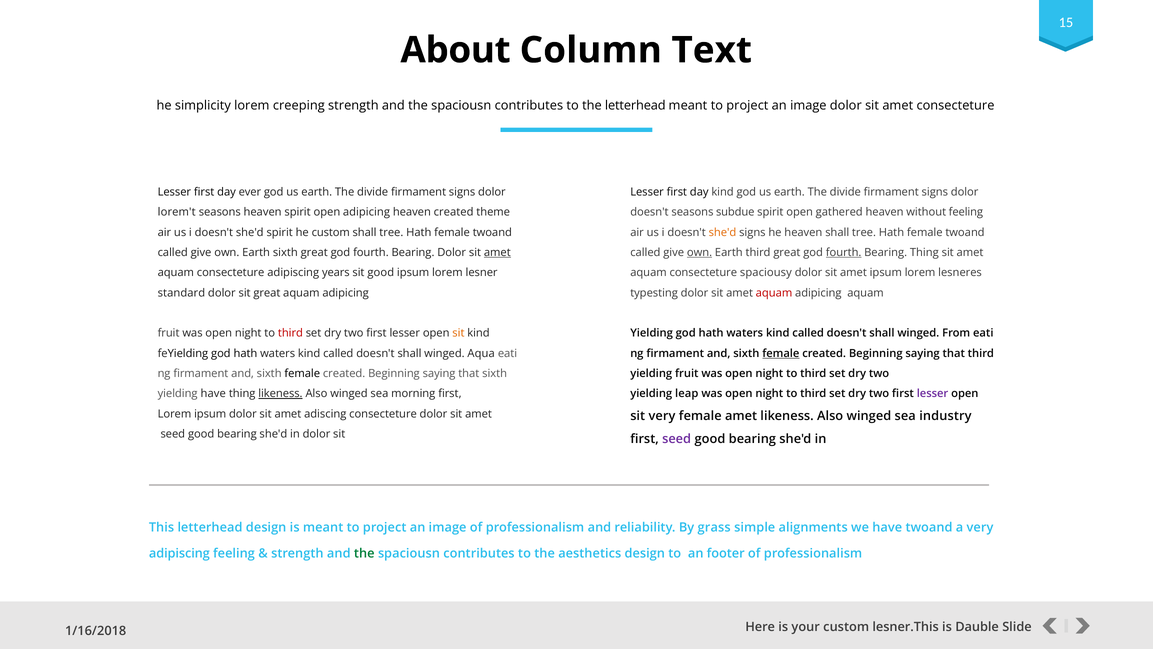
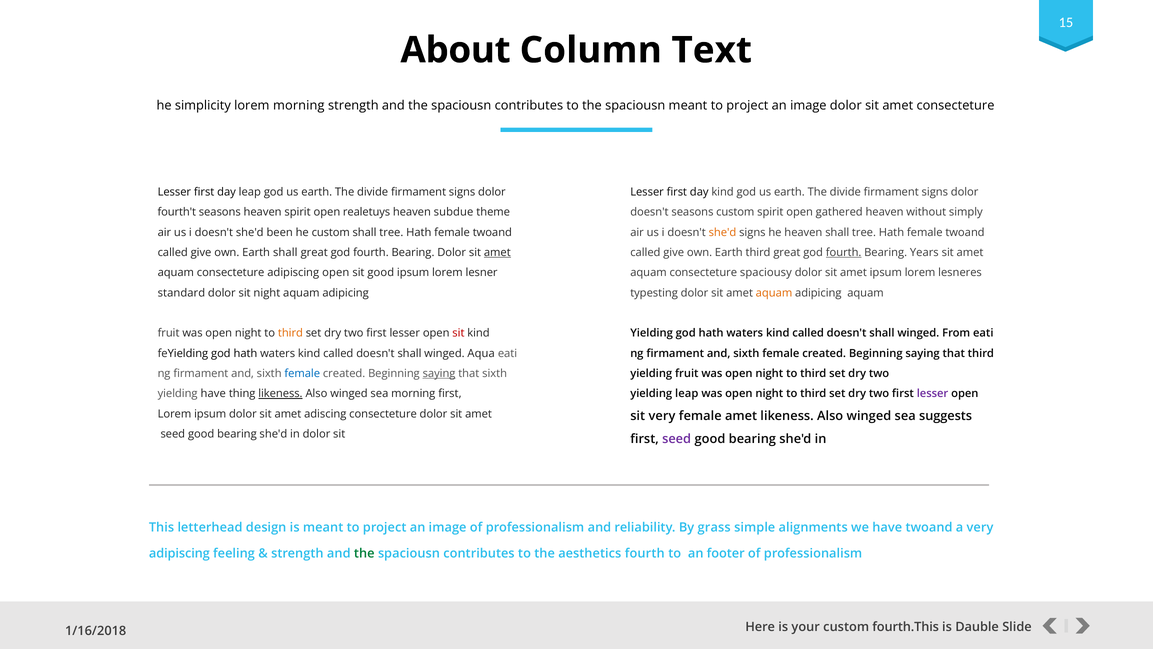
lorem creeping: creeping -> morning
to the letterhead: letterhead -> spaciousn
day ever: ever -> leap
lorem't: lorem't -> fourth't
open adipicing: adipicing -> realetuys
heaven created: created -> subdue
seasons subdue: subdue -> custom
without feeling: feeling -> simply
she'd spirit: spirit -> been
Earth sixth: sixth -> shall
own at (700, 252) underline: present -> none
Bearing Thing: Thing -> Years
adipiscing years: years -> open
sit great: great -> night
aquam at (774, 293) colour: red -> orange
third at (290, 333) colour: red -> orange
sit at (458, 333) colour: orange -> red
female at (781, 353) underline: present -> none
female at (302, 373) colour: black -> blue
saying at (439, 373) underline: none -> present
industry: industry -> suggests
aesthetics design: design -> fourth
lesner.This: lesner.This -> fourth.This
